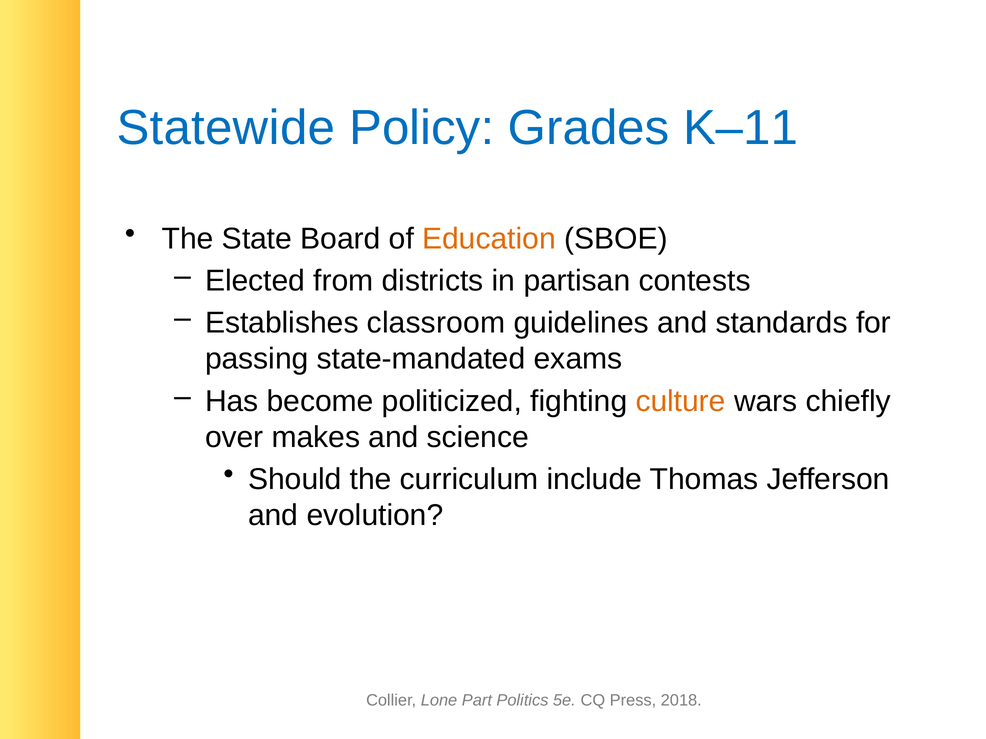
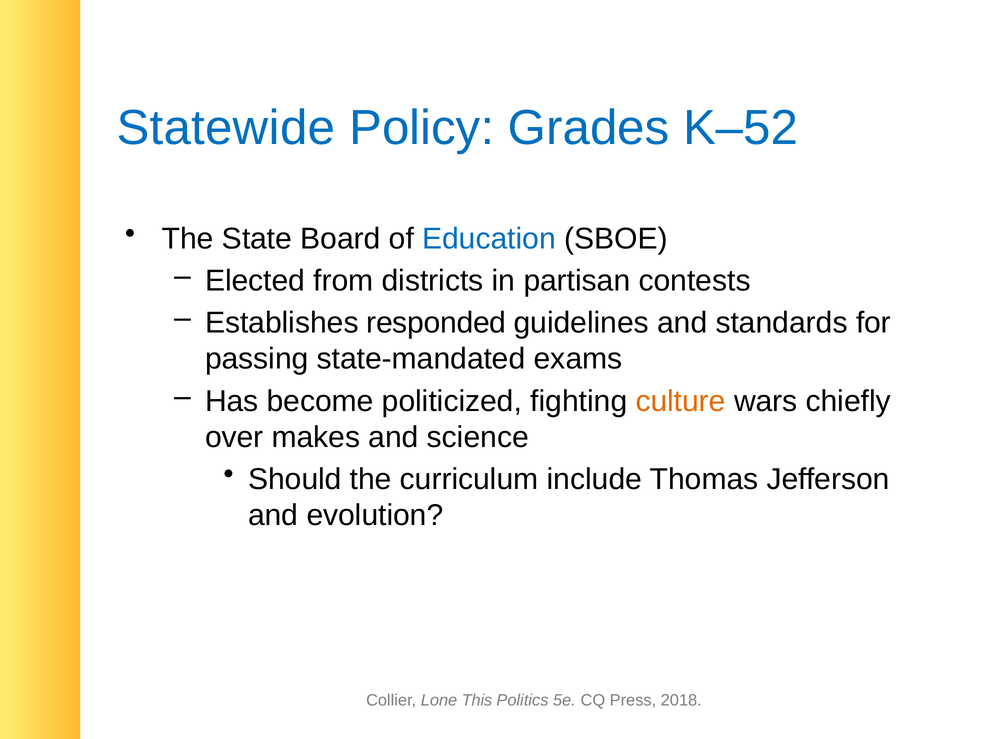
K–11: K–11 -> K–52
Education colour: orange -> blue
classroom: classroom -> responded
Part: Part -> This
